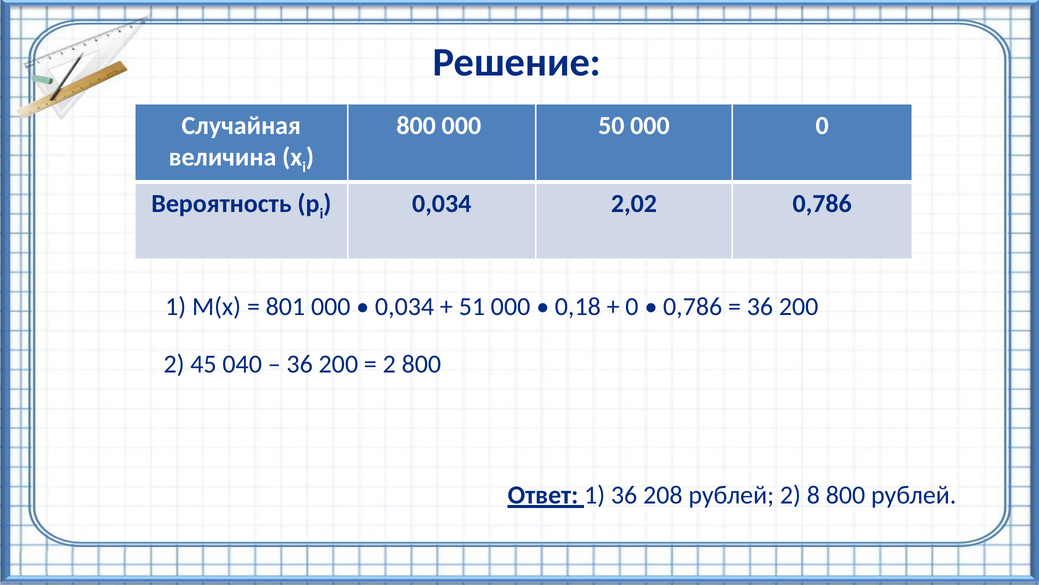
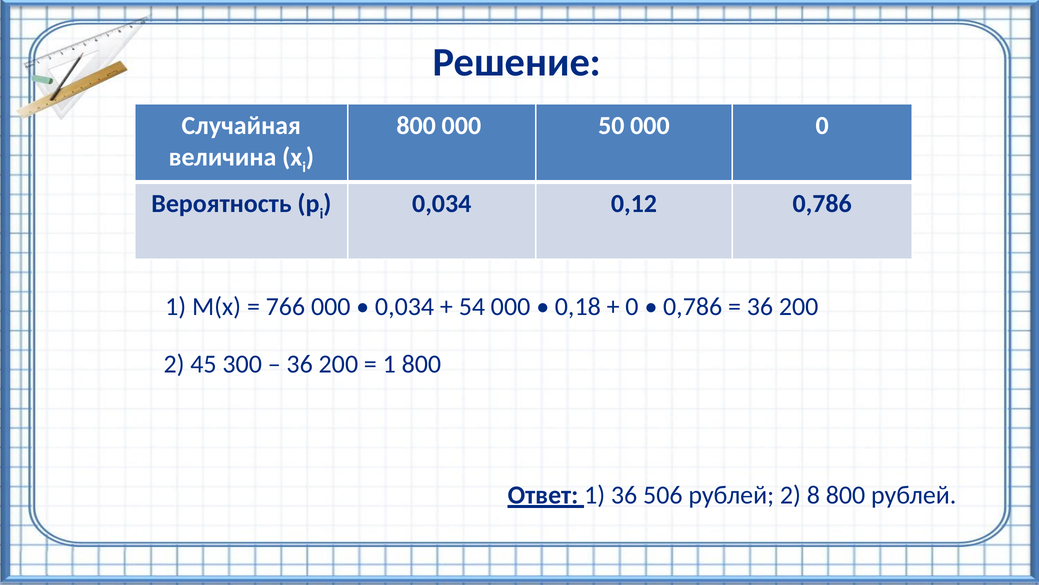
2,02: 2,02 -> 0,12
801: 801 -> 766
51: 51 -> 54
040: 040 -> 300
2 at (389, 364): 2 -> 1
208: 208 -> 506
